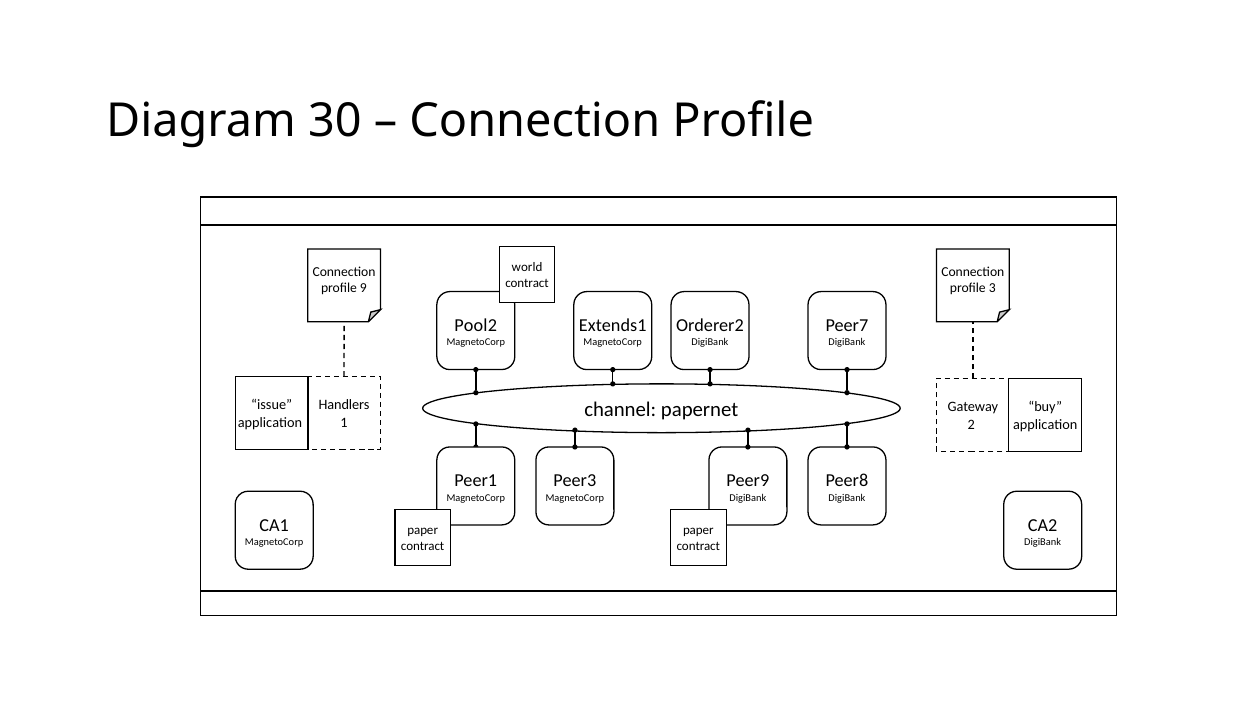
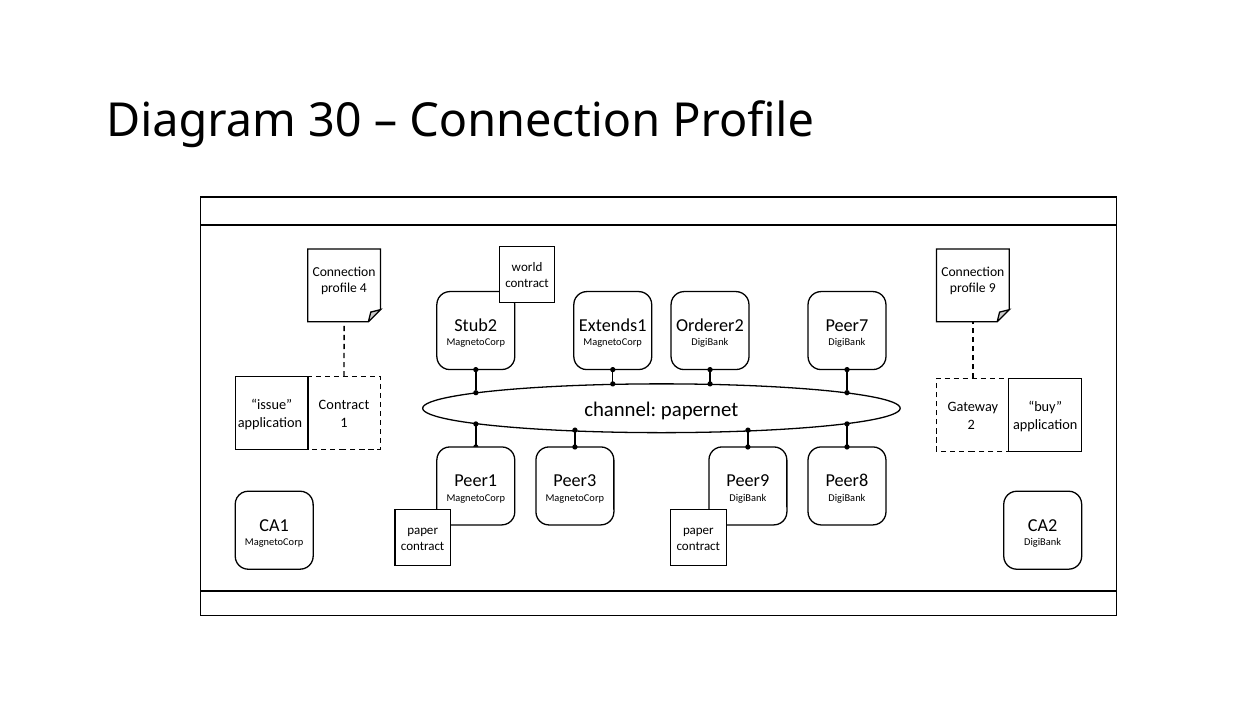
9: 9 -> 4
3: 3 -> 9
Pool2: Pool2 -> Stub2
Handlers at (344, 405): Handlers -> Contract
